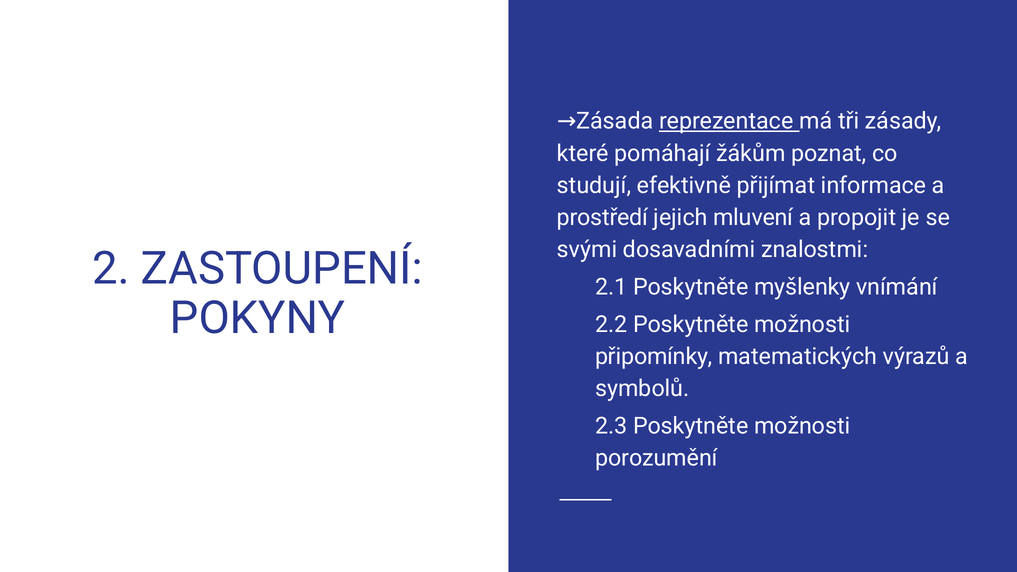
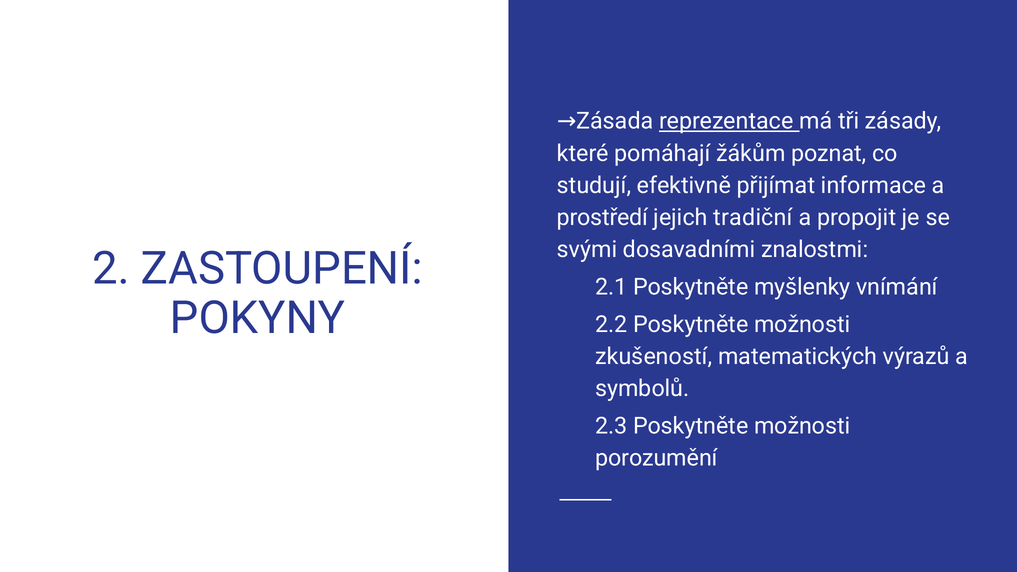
mluvení: mluvení -> tradiční
připomínky: připomínky -> zkušeností
